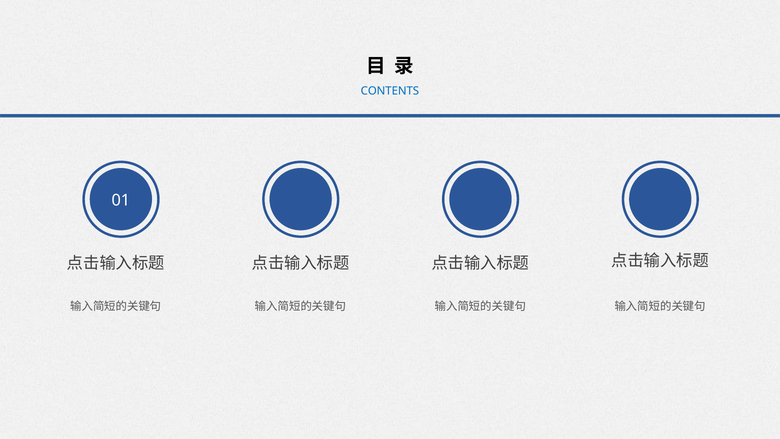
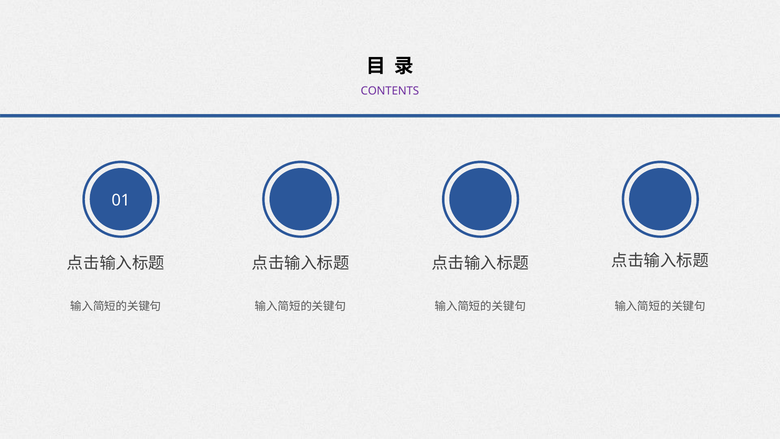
CONTENTS colour: blue -> purple
